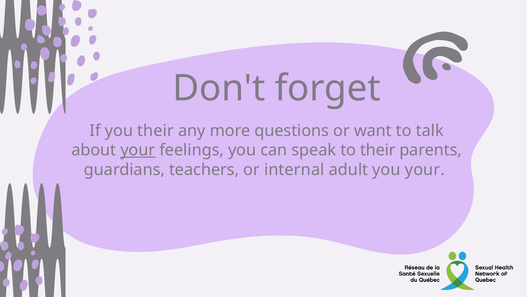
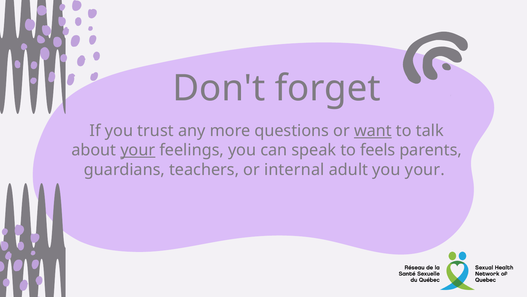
you their: their -> trust
want underline: none -> present
to their: their -> feels
